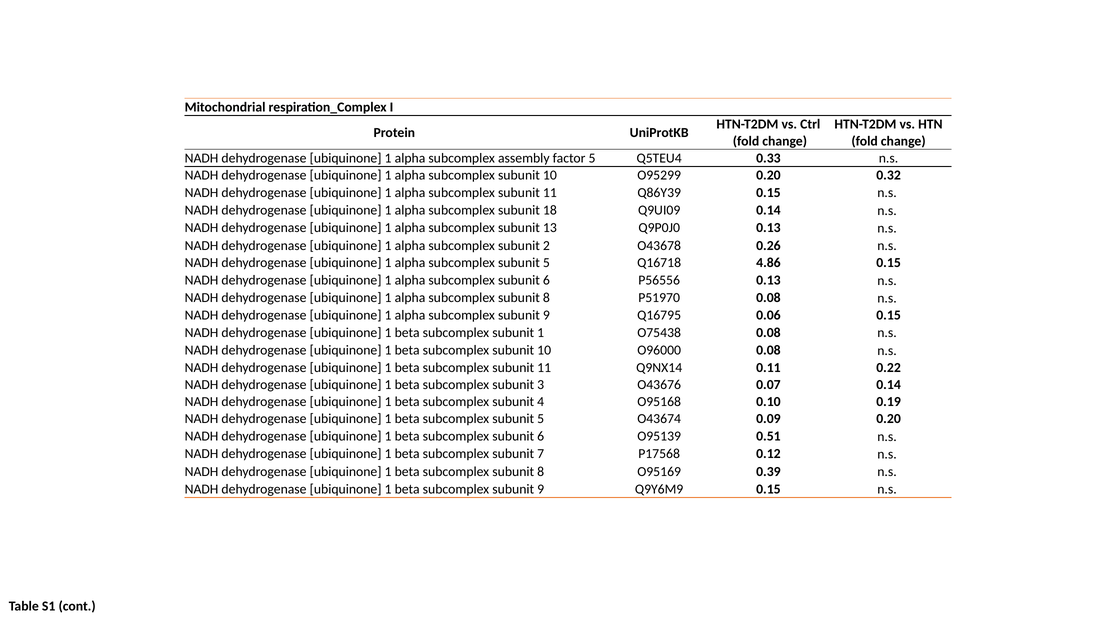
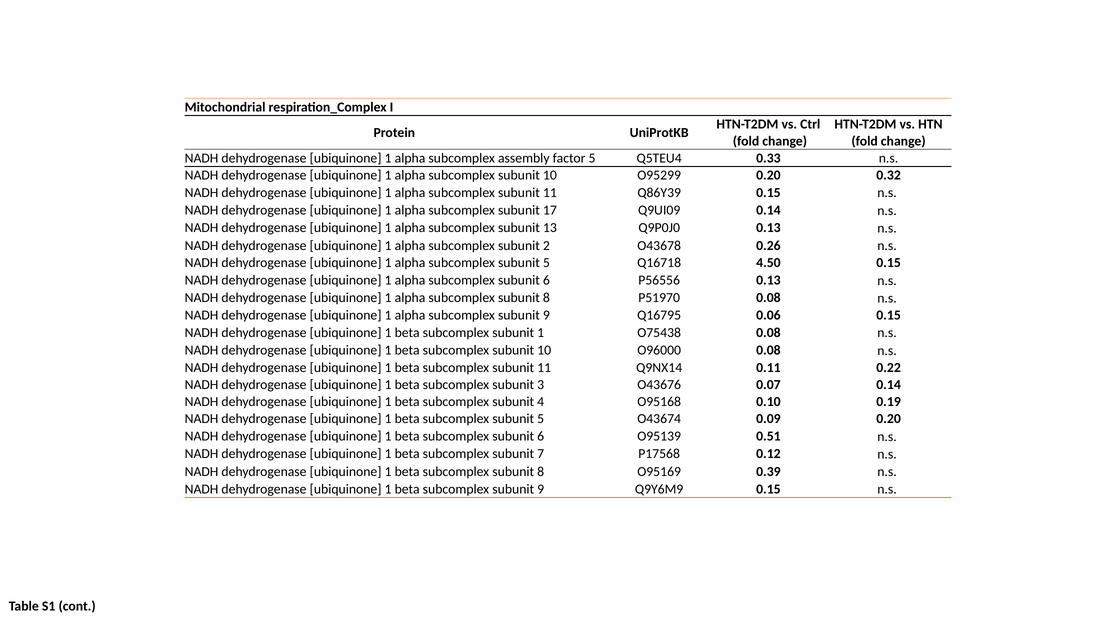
18: 18 -> 17
4.86: 4.86 -> 4.50
